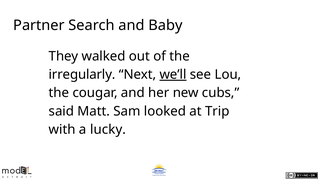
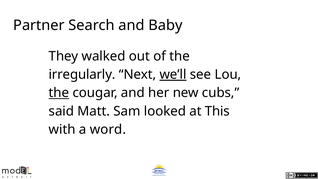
the at (59, 93) underline: none -> present
Trip: Trip -> This
lucky: lucky -> word
